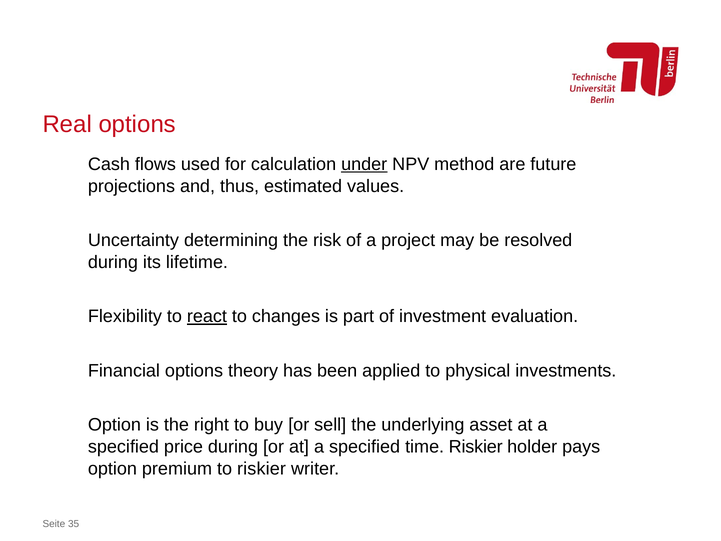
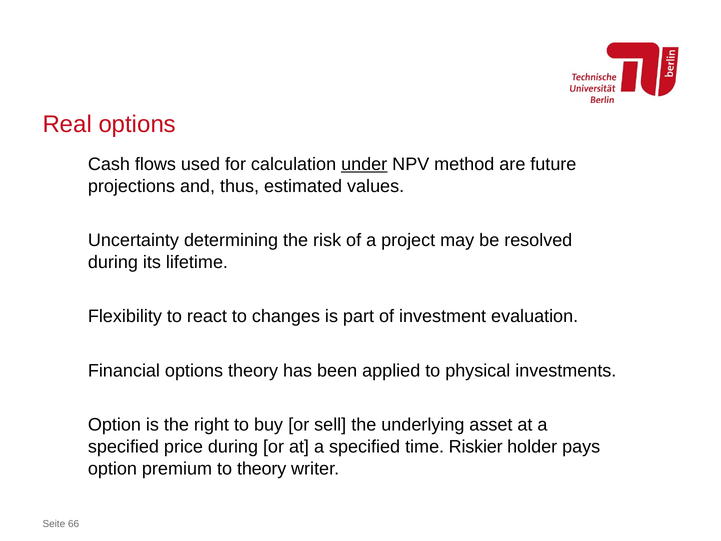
react underline: present -> none
to riskier: riskier -> theory
35: 35 -> 66
